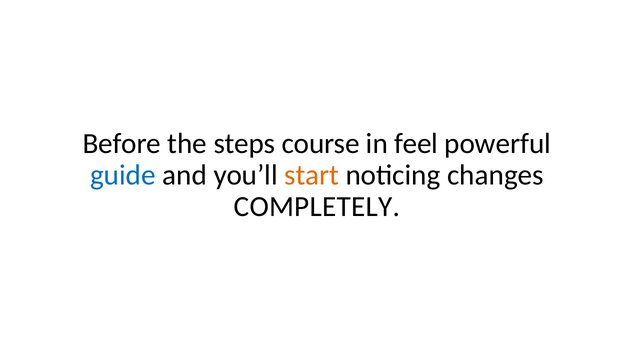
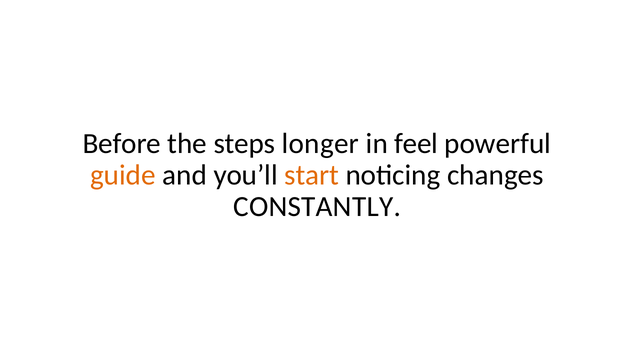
course: course -> longer
guide colour: blue -> orange
COMPLETELY: COMPLETELY -> CONSTANTLY
